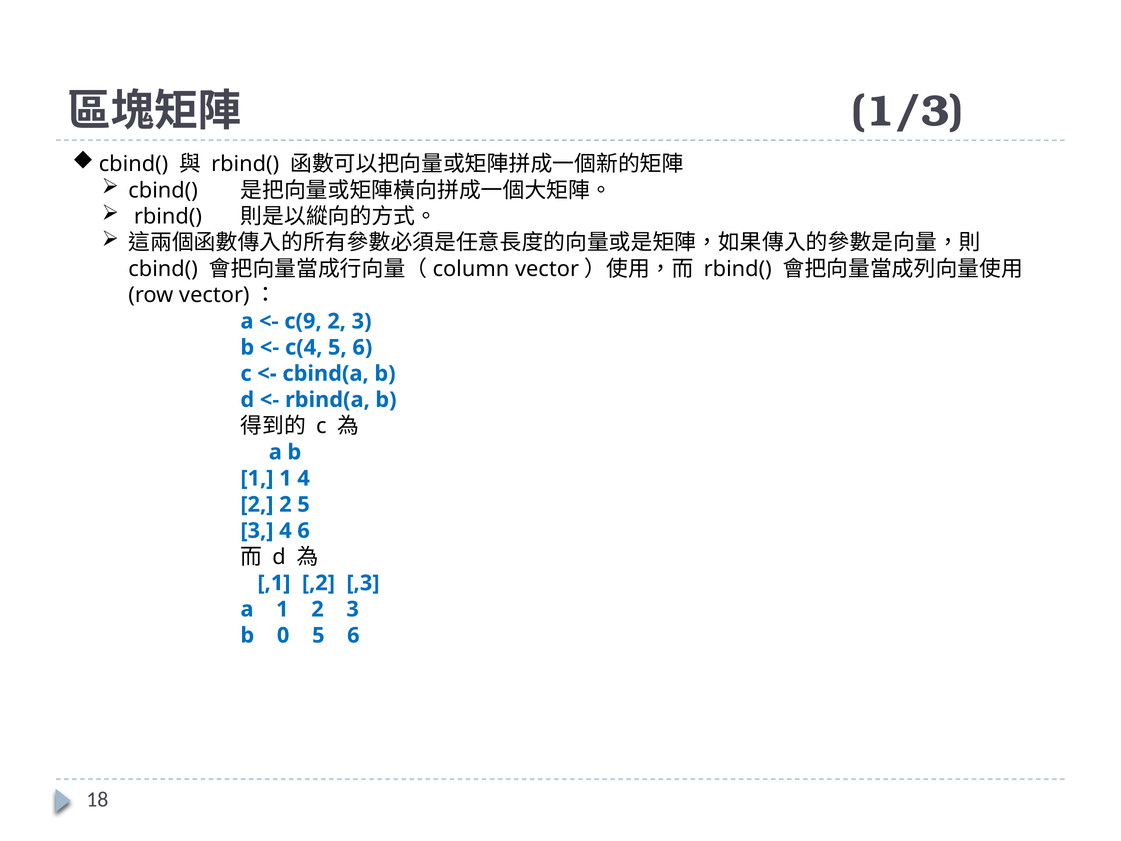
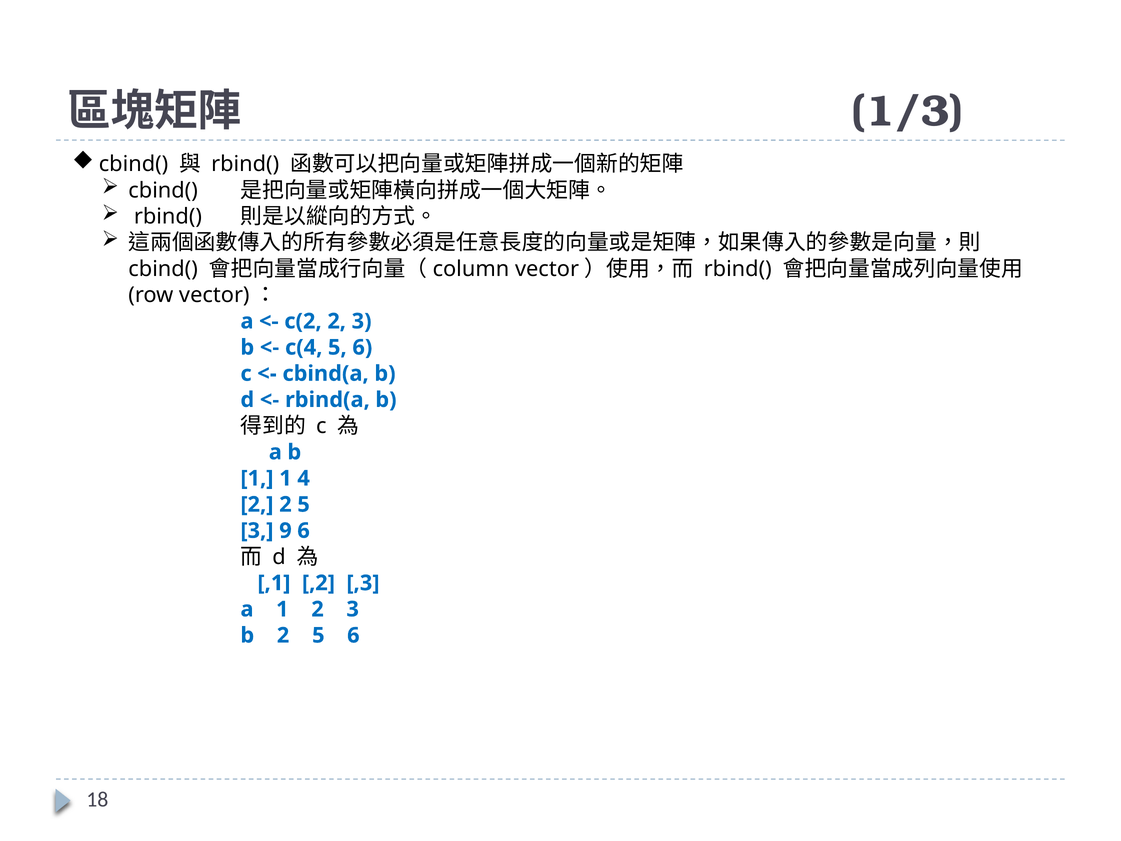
c(9: c(9 -> c(2
3 4: 4 -> 9
b 0: 0 -> 2
